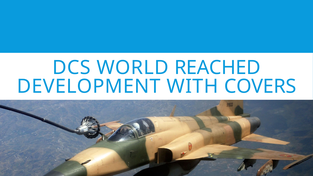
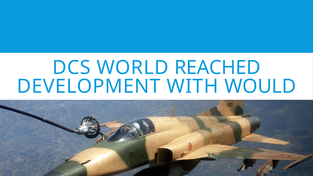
COVERS: COVERS -> WOULD
